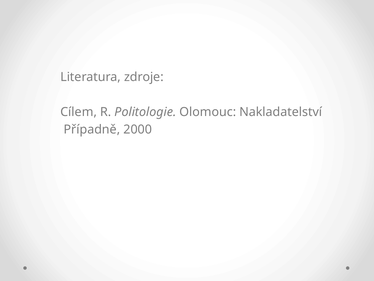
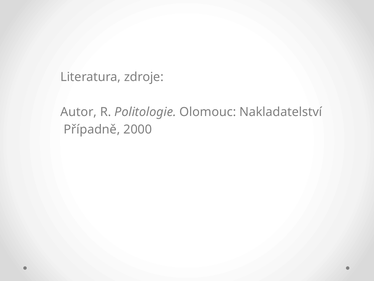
Cílem: Cílem -> Autor
